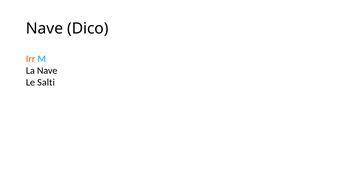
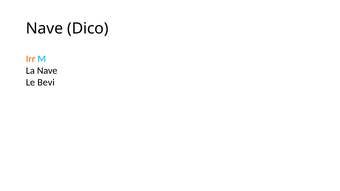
Salti: Salti -> Bevi
